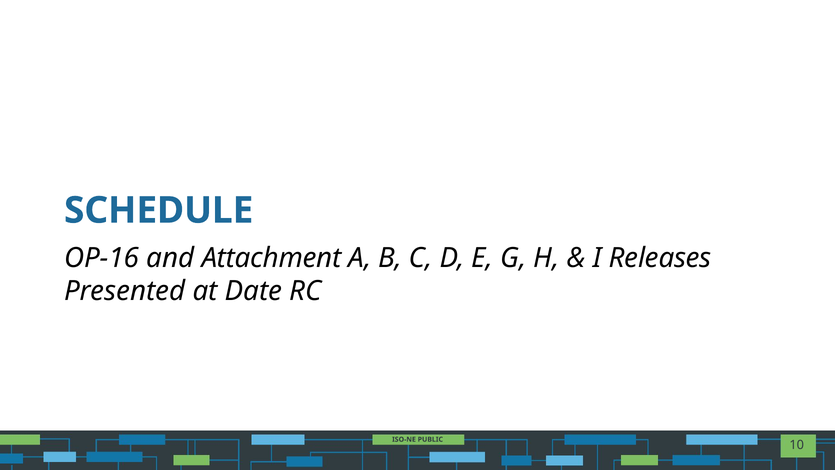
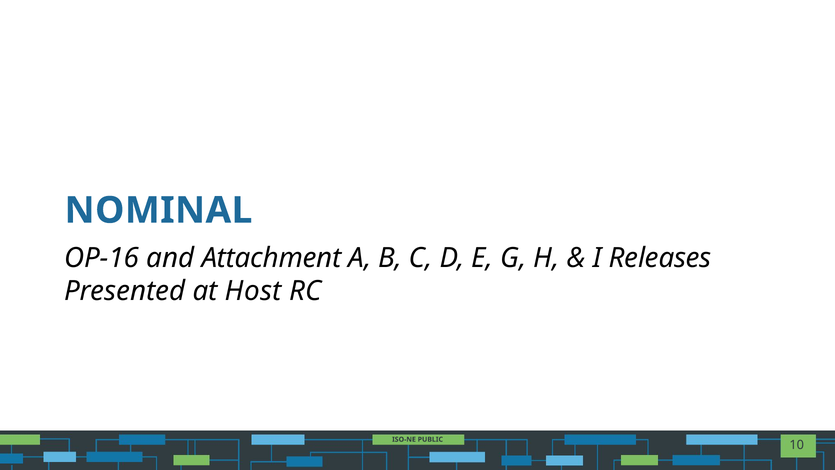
SCHEDULE: SCHEDULE -> NOMINAL
Date: Date -> Host
